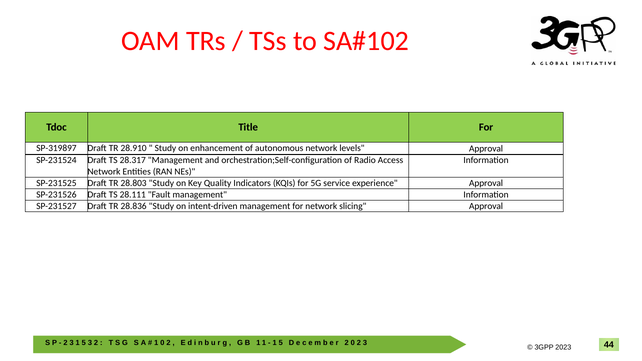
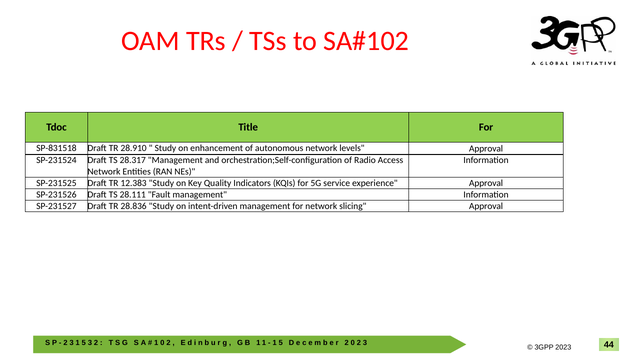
SP-319897: SP-319897 -> SP-831518
28.803: 28.803 -> 12.383
